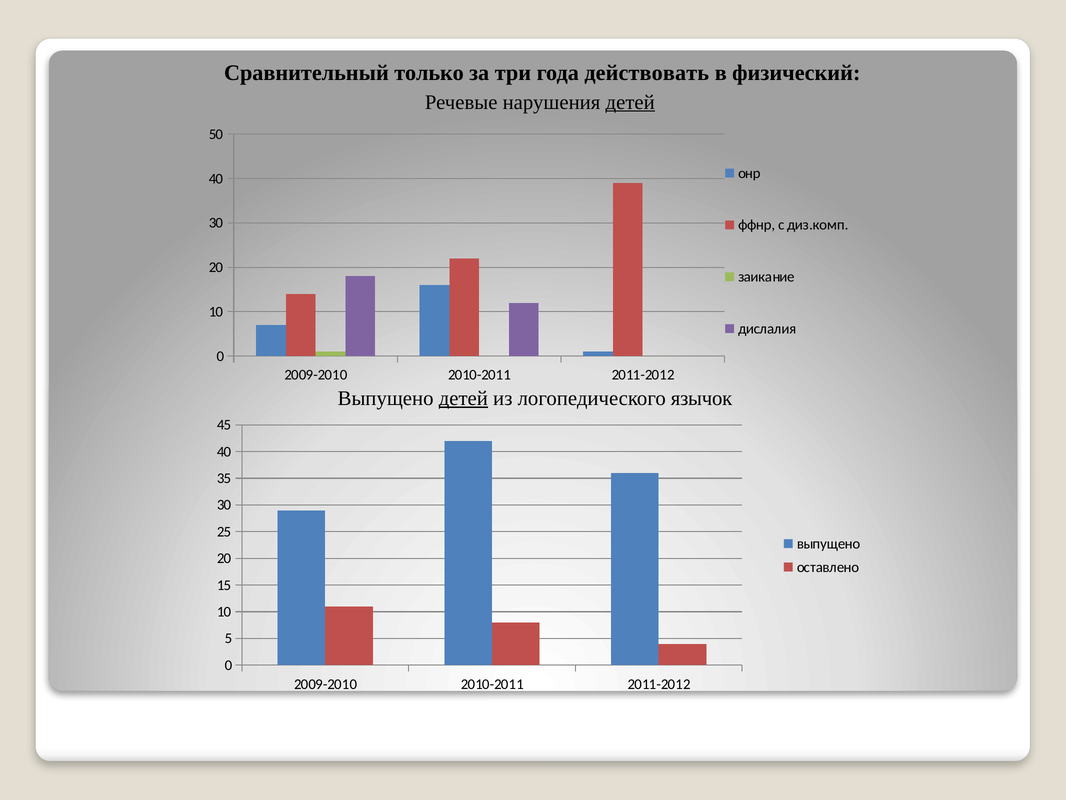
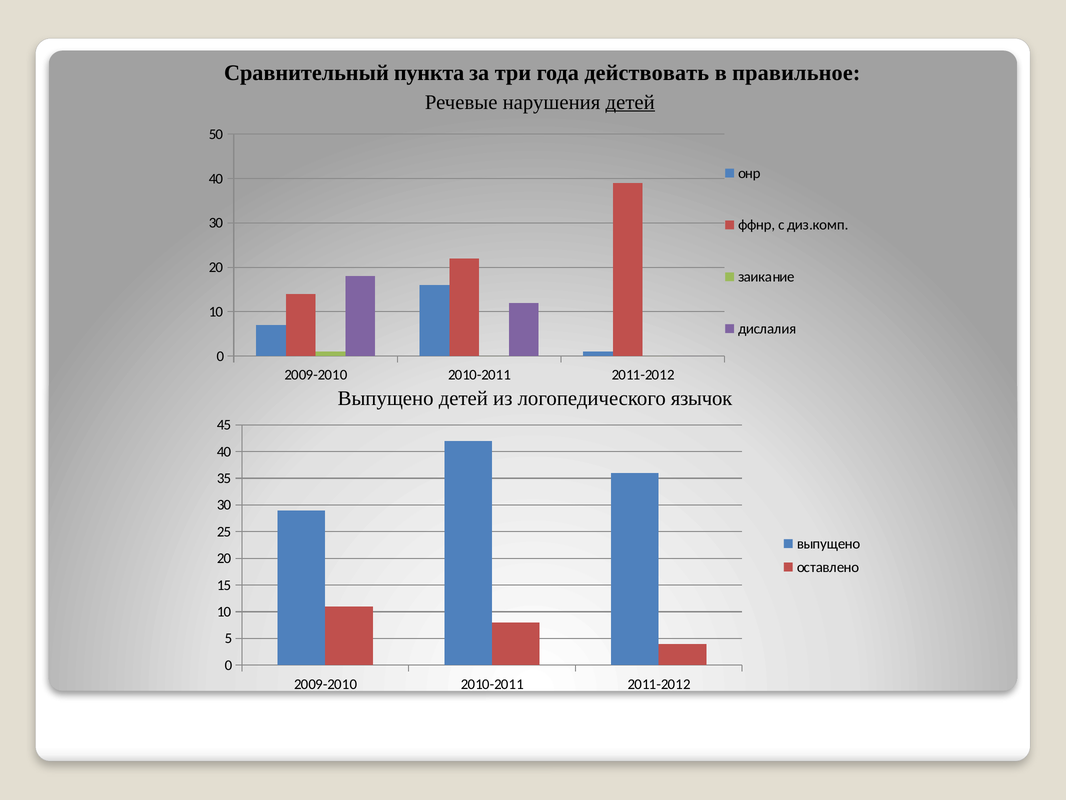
только: только -> пункта
физический: физический -> правильное
детей at (463, 398) underline: present -> none
